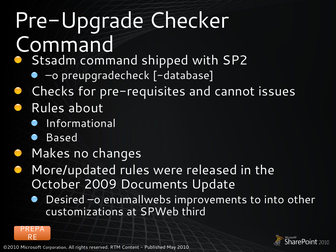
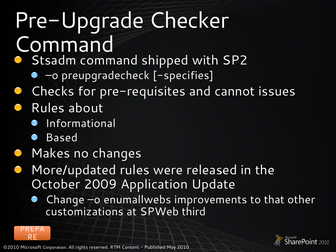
database: database -> specifies
Documents: Documents -> Application
Desired: Desired -> Change
into: into -> that
